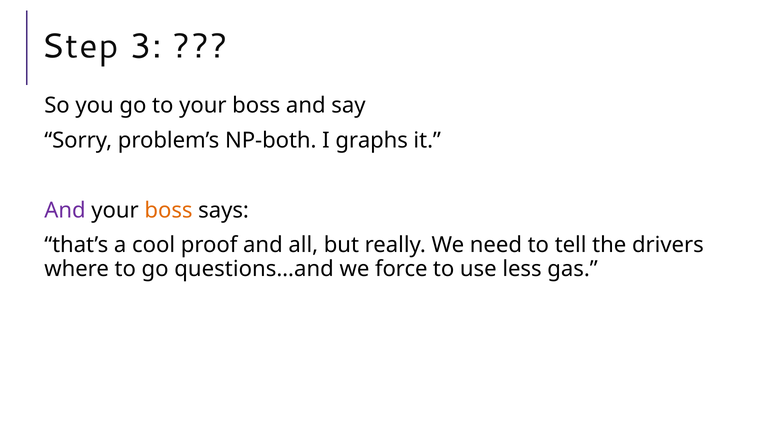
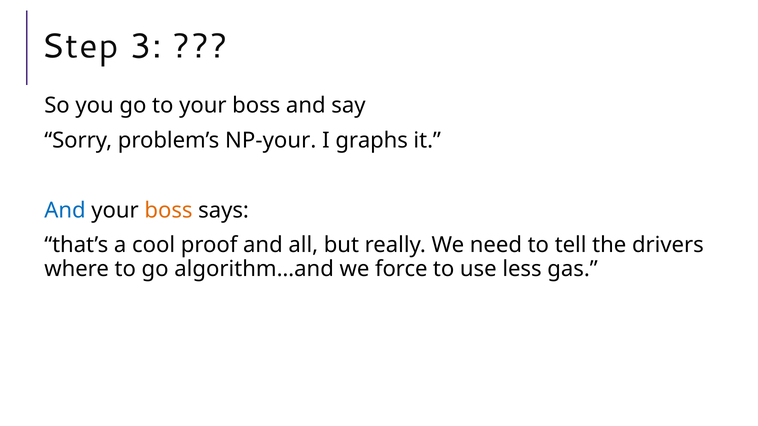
NP-both: NP-both -> NP-your
And at (65, 210) colour: purple -> blue
questions…and: questions…and -> algorithm…and
